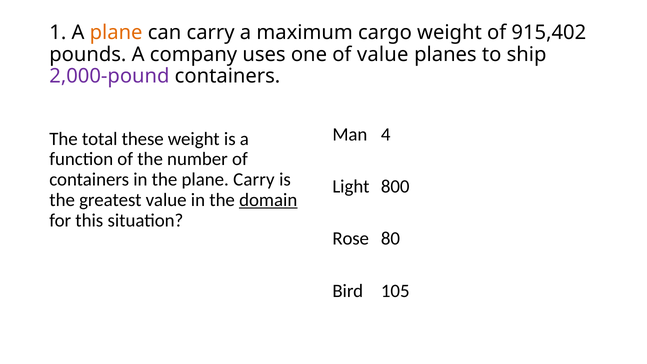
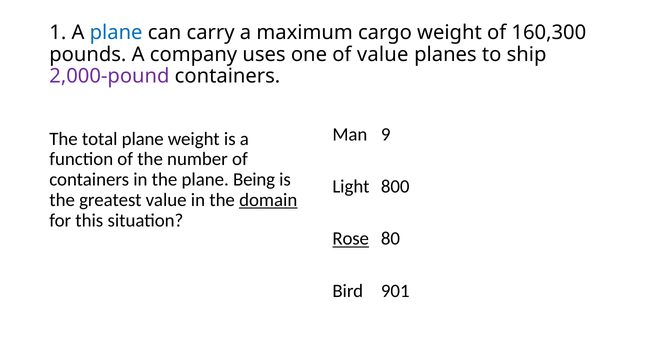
plane at (116, 33) colour: orange -> blue
915,402: 915,402 -> 160,300
4: 4 -> 9
total these: these -> plane
plane Carry: Carry -> Being
Rose underline: none -> present
105: 105 -> 901
